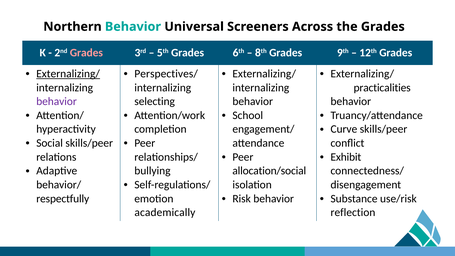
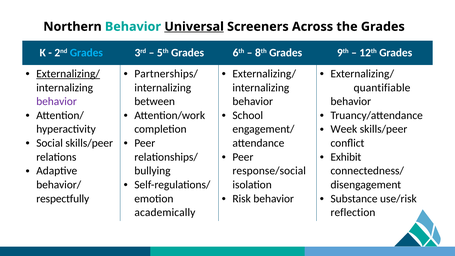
Universal underline: none -> present
Grades at (86, 53) colour: pink -> light blue
Perspectives/: Perspectives/ -> Partnerships/
practicalities: practicalities -> quantifiable
selecting: selecting -> between
Curve: Curve -> Week
allocation/social: allocation/social -> response/social
